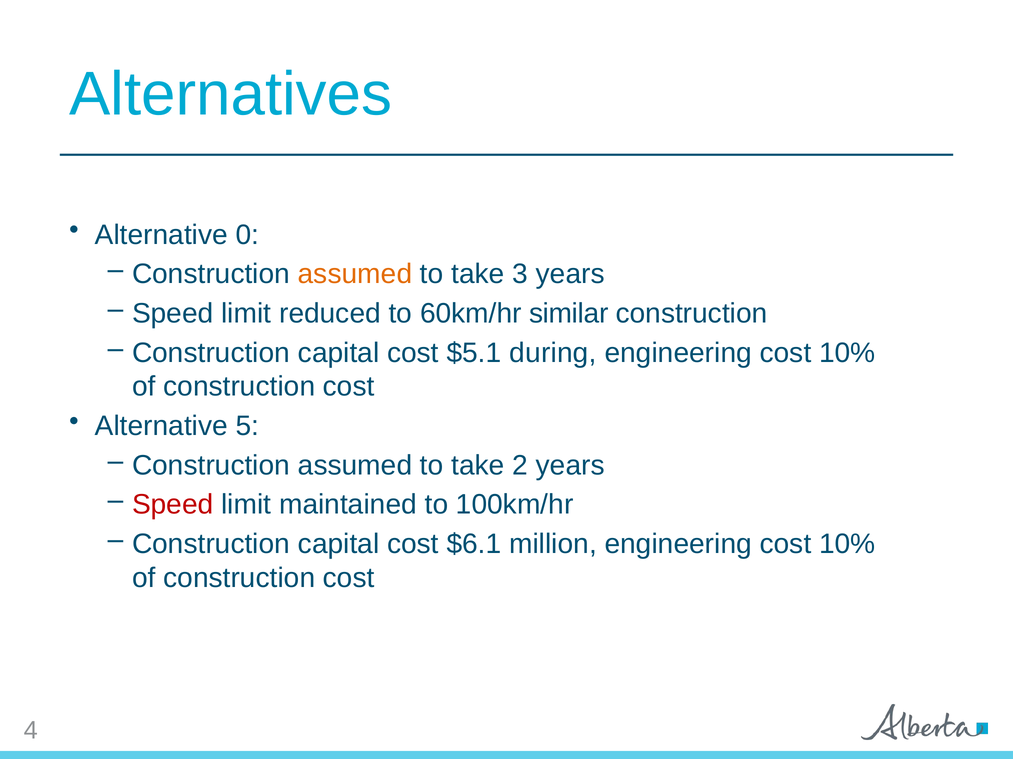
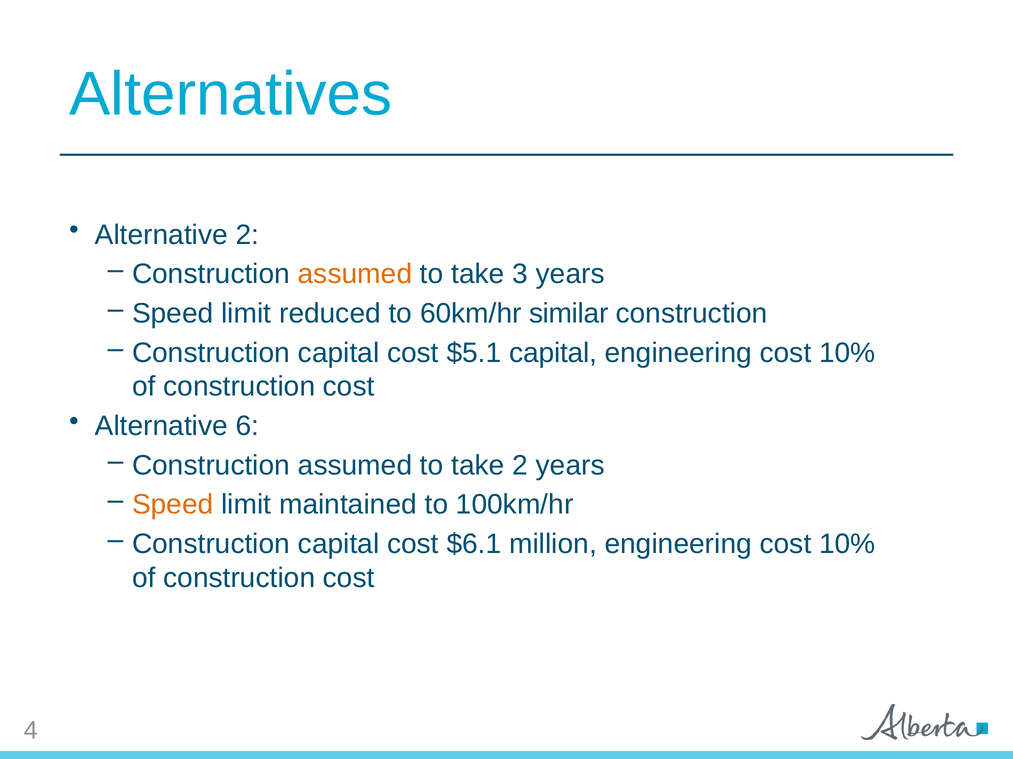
Alternative 0: 0 -> 2
$5.1 during: during -> capital
5: 5 -> 6
Speed at (173, 505) colour: red -> orange
